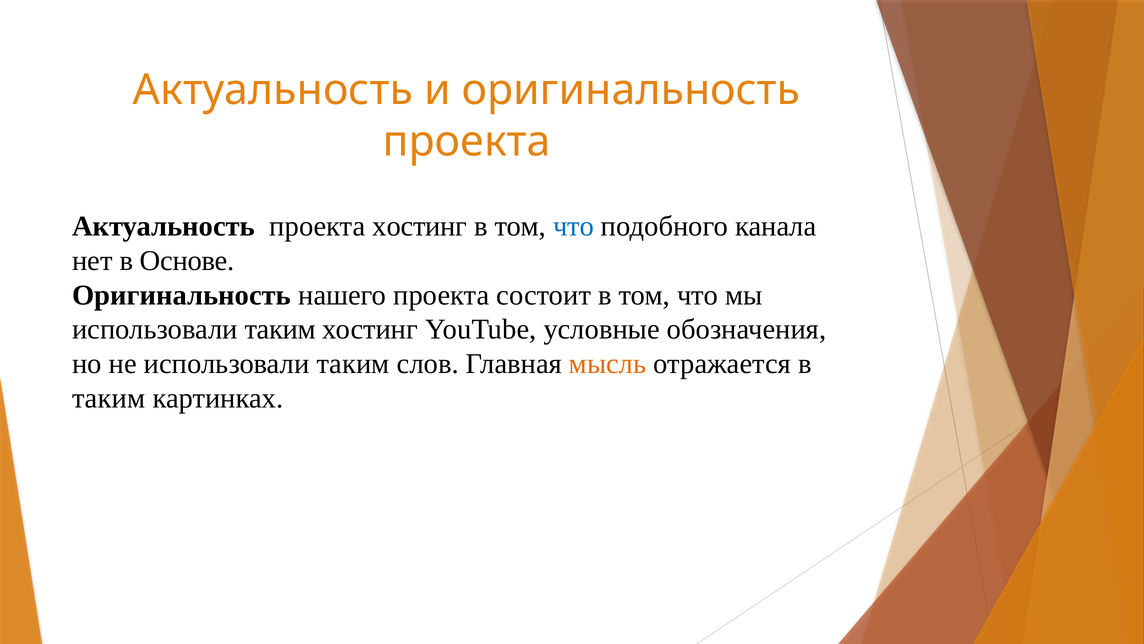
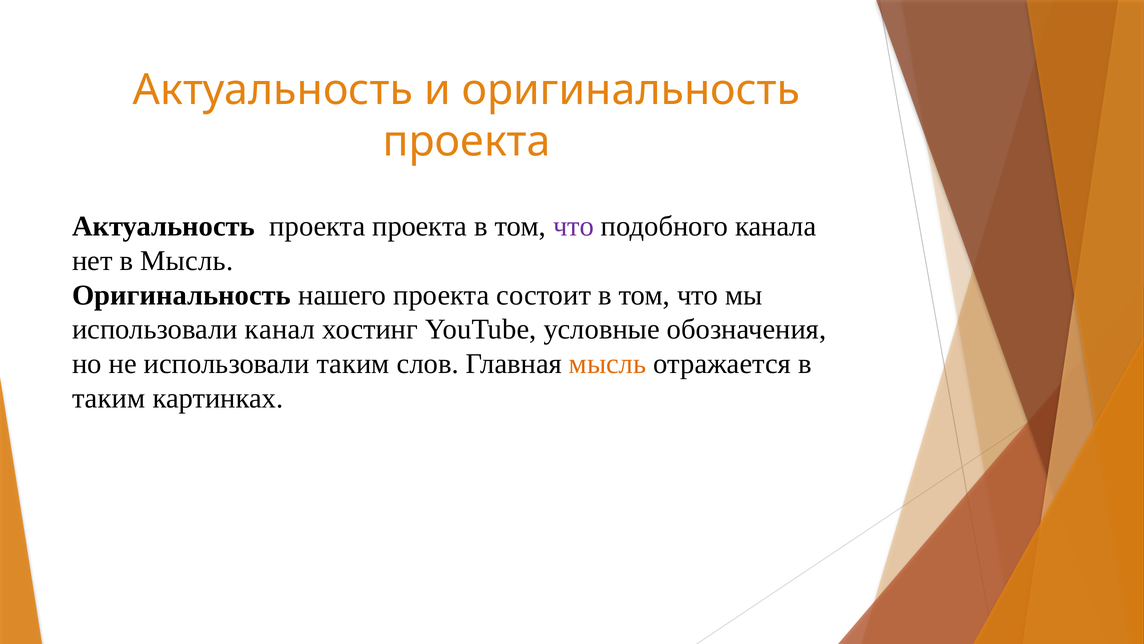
проекта хостинг: хостинг -> проекта
что at (574, 226) colour: blue -> purple
в Основе: Основе -> Мысль
таким at (280, 329): таким -> канал
